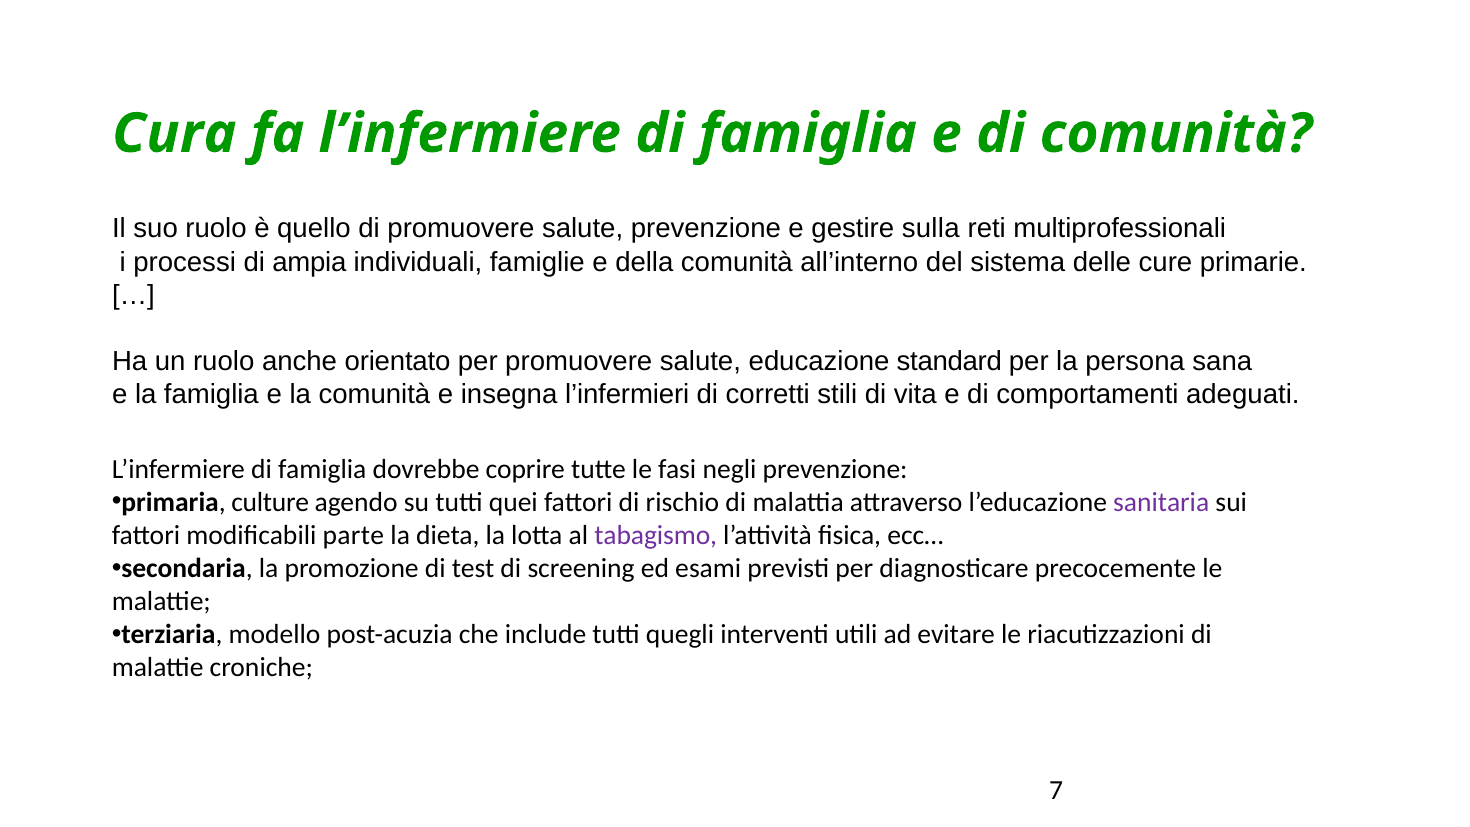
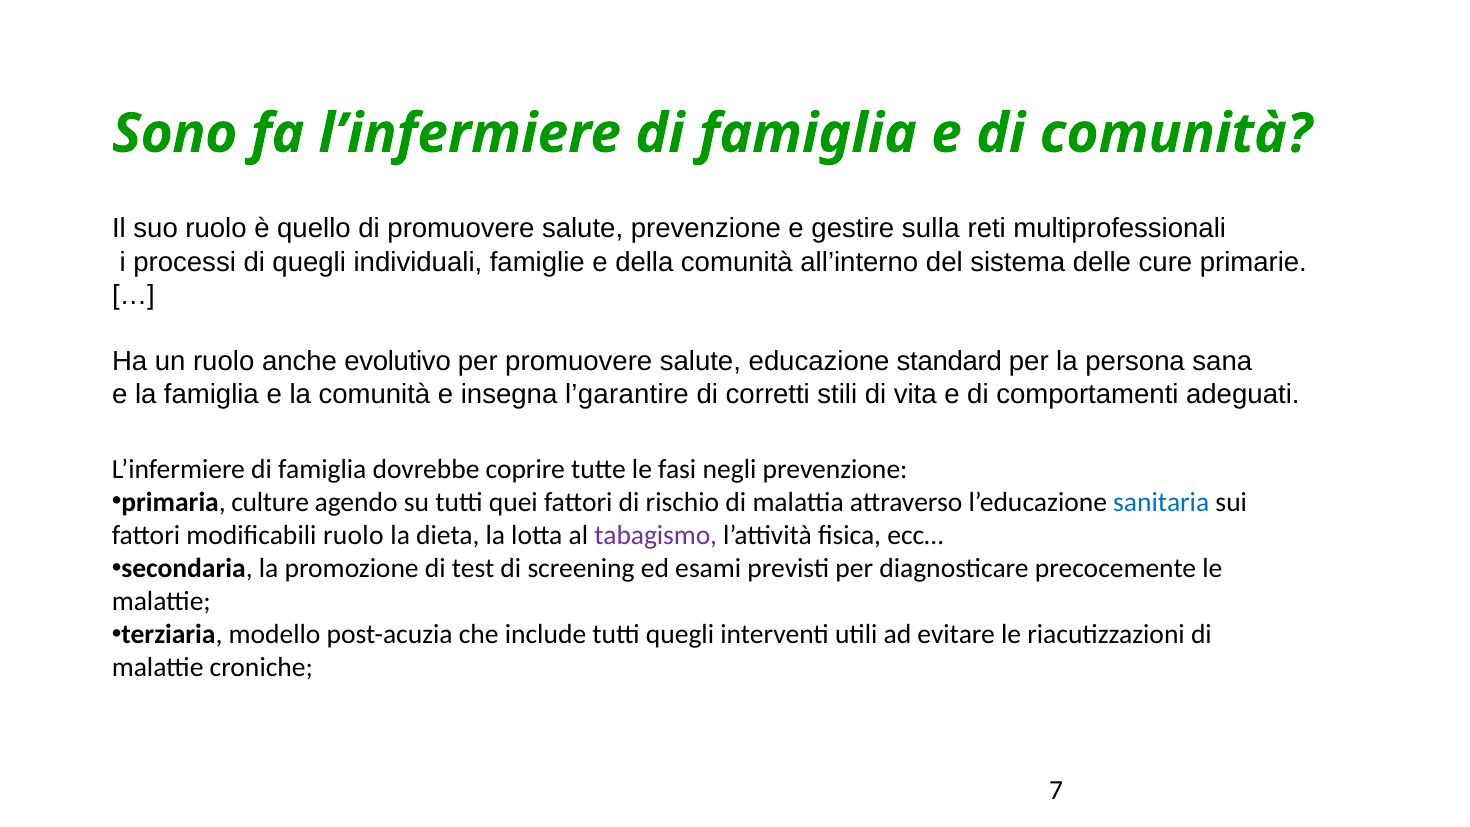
Cura: Cura -> Sono
di ampia: ampia -> quegli
orientato: orientato -> evolutivo
l’infermieri: l’infermieri -> l’garantire
sanitaria colour: purple -> blue
modificabili parte: parte -> ruolo
